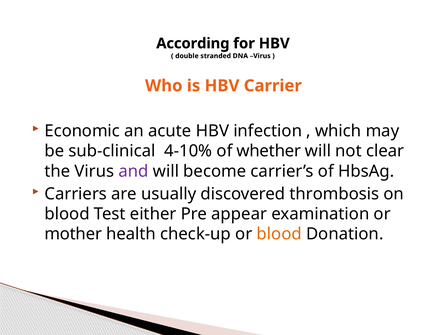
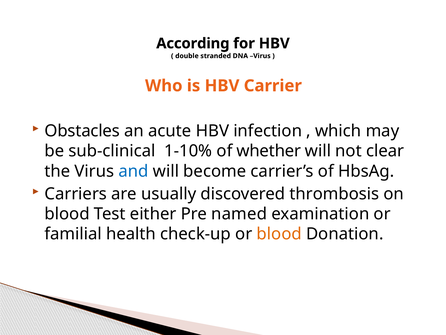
Economic: Economic -> Obstacles
4-10%: 4-10% -> 1-10%
and colour: purple -> blue
appear: appear -> named
mother: mother -> familial
